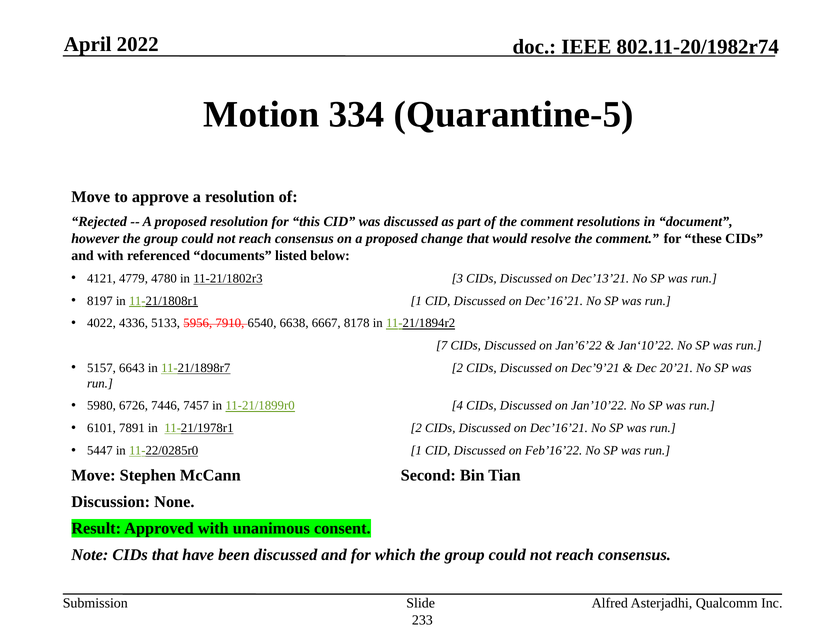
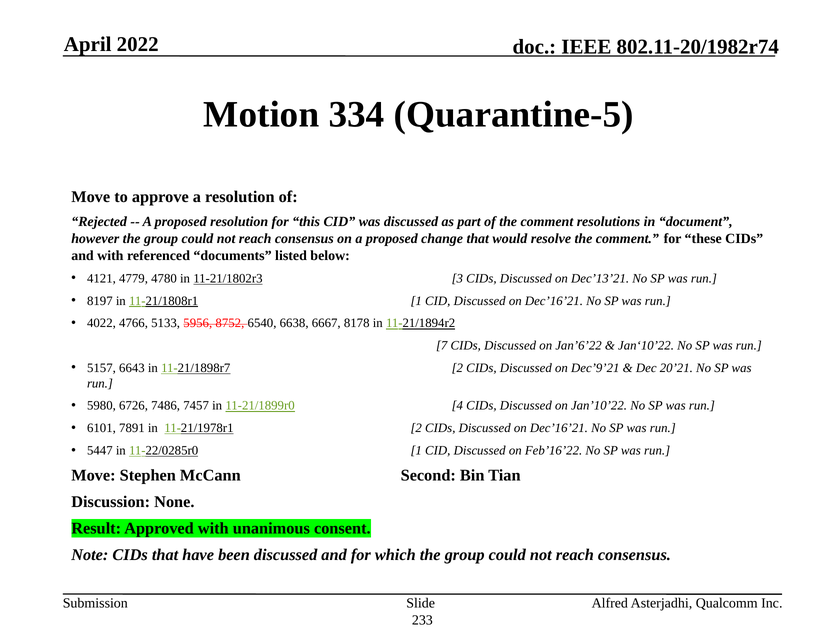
4336: 4336 -> 4766
7910: 7910 -> 8752
7446: 7446 -> 7486
